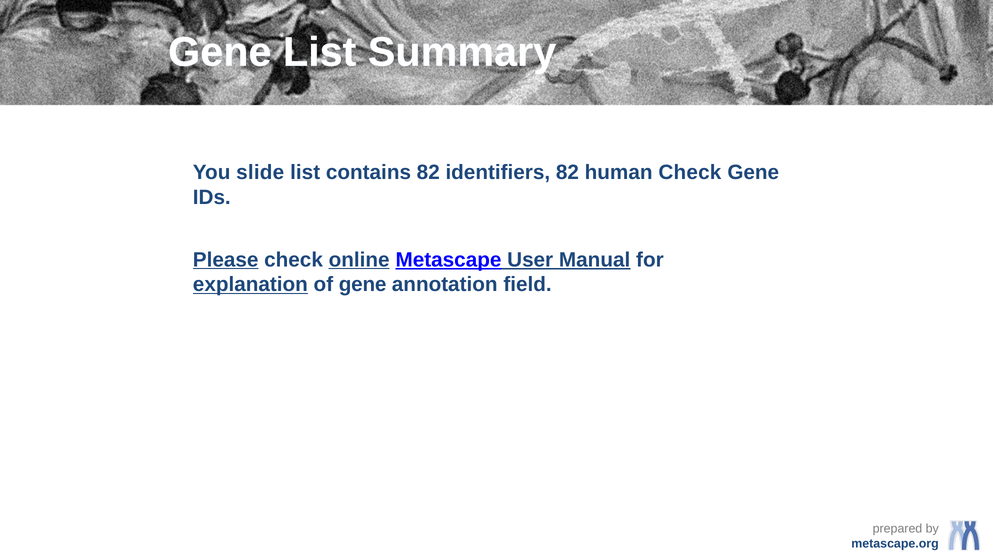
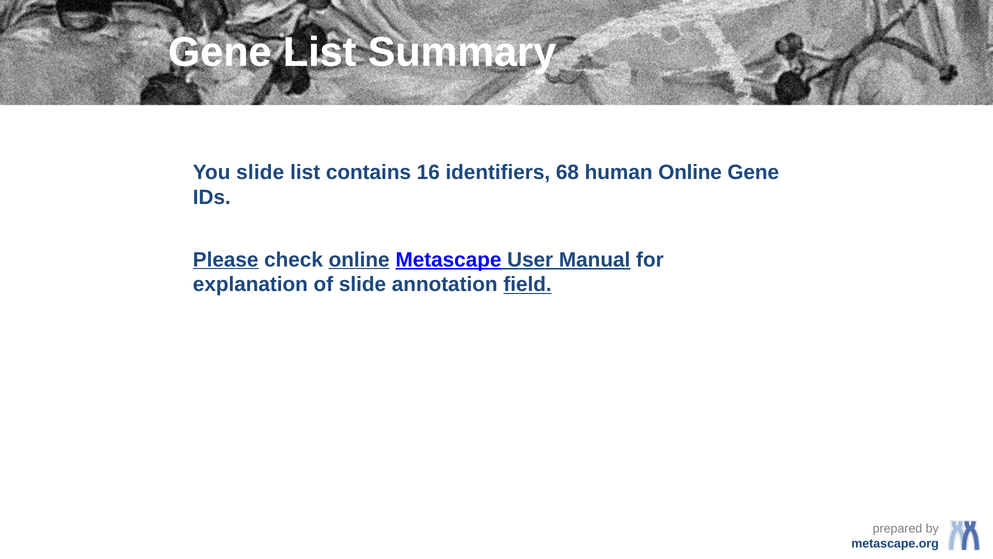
contains 82: 82 -> 16
identifiers 82: 82 -> 68
human Check: Check -> Online
explanation underline: present -> none
of gene: gene -> slide
field underline: none -> present
